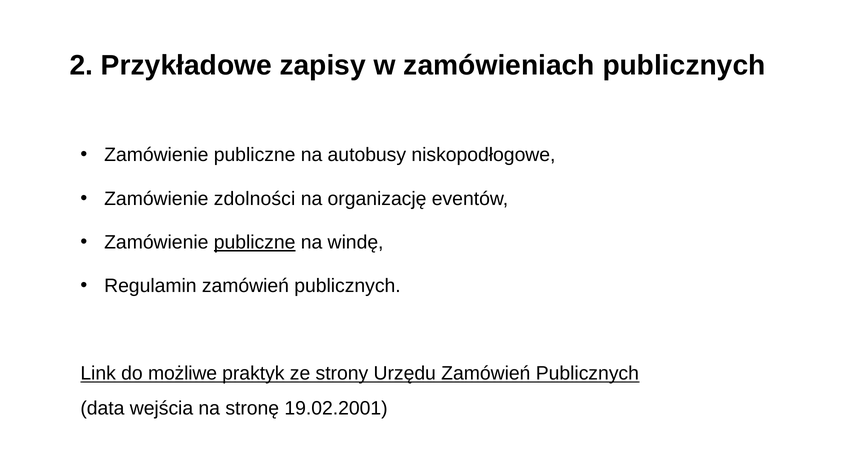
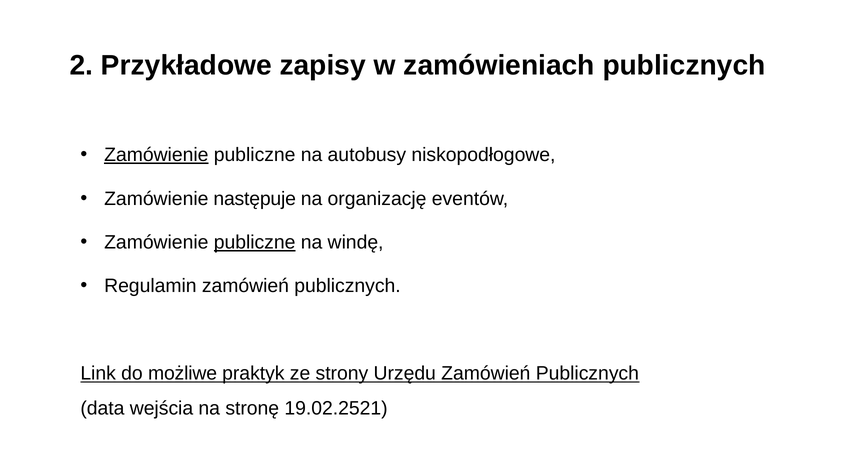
Zamówienie at (156, 155) underline: none -> present
zdolności: zdolności -> następuje
19.02.2001: 19.02.2001 -> 19.02.2521
